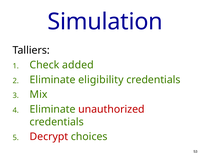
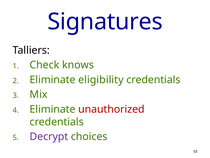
Simulation: Simulation -> Signatures
added: added -> knows
Decrypt colour: red -> purple
